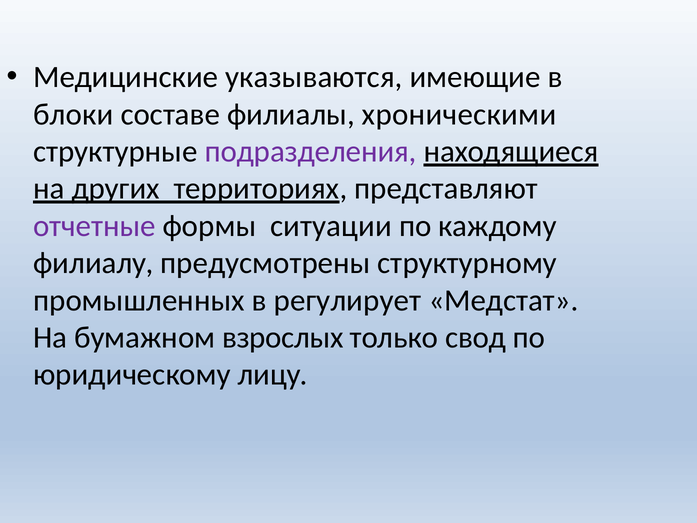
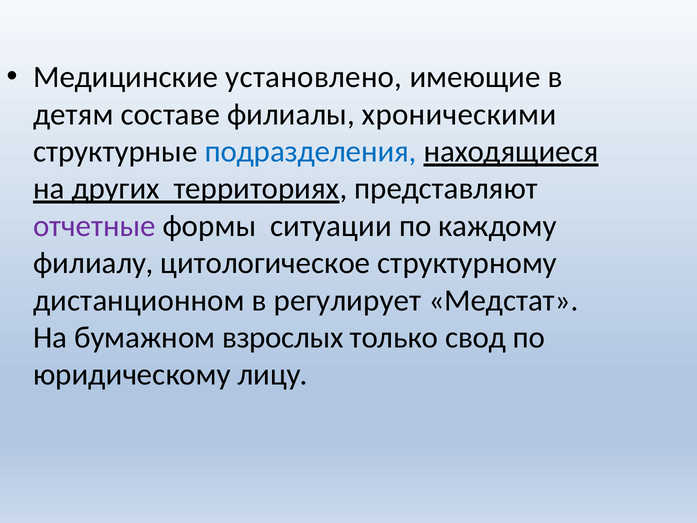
указываются: указываются -> установлено
блоки: блоки -> детям
подразделения colour: purple -> blue
предусмотрены: предусмотрены -> цитологическое
промышленных: промышленных -> дистанционном
